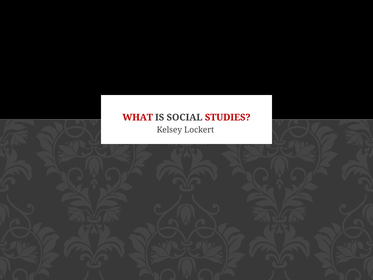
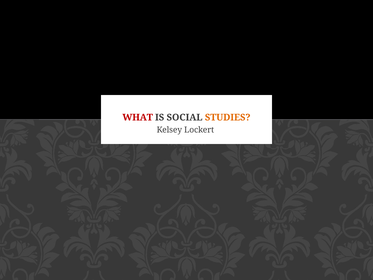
STUDIES colour: red -> orange
